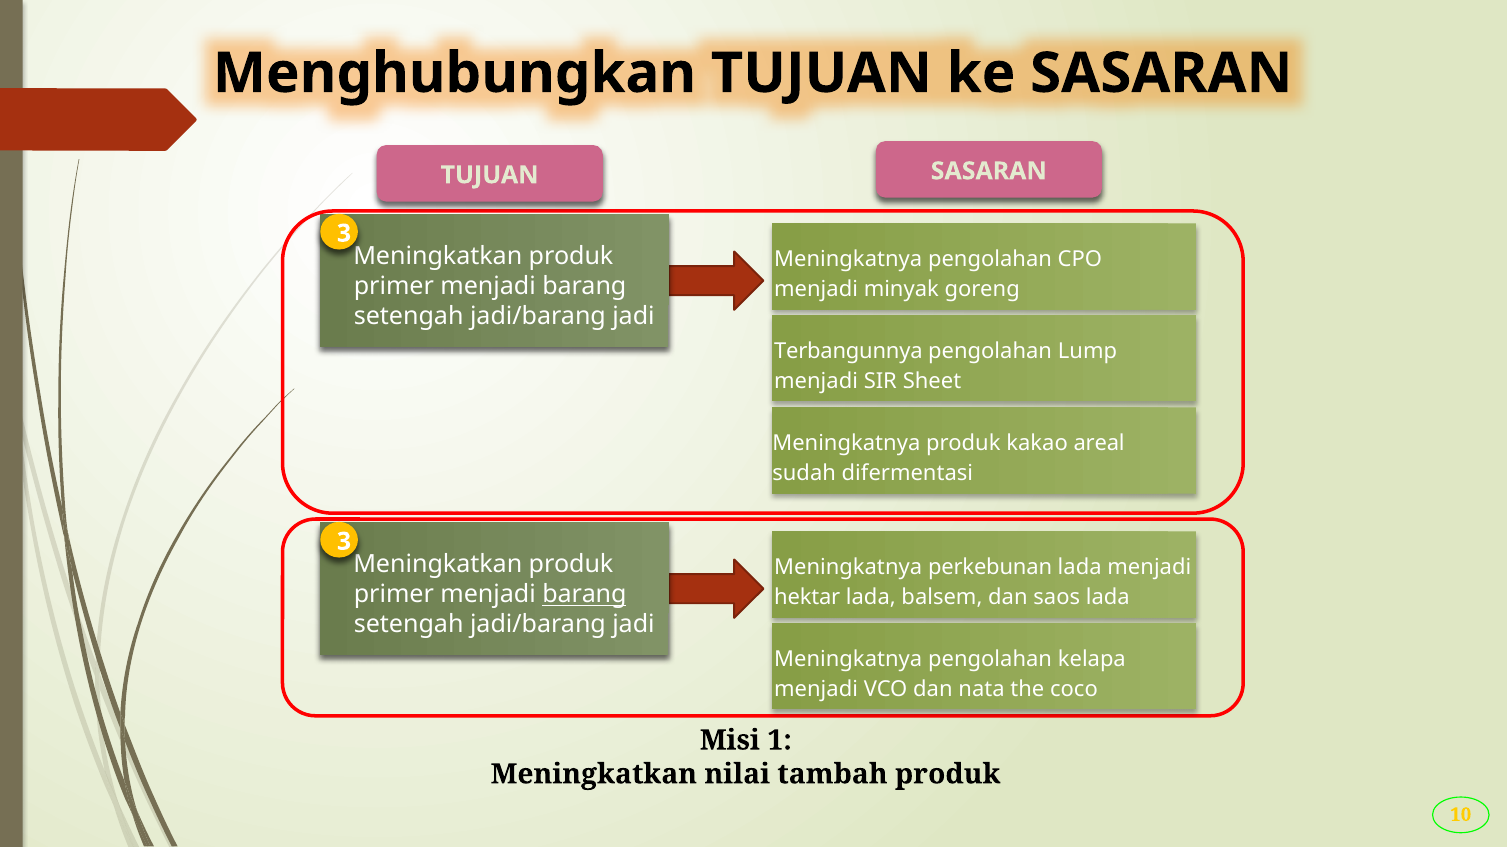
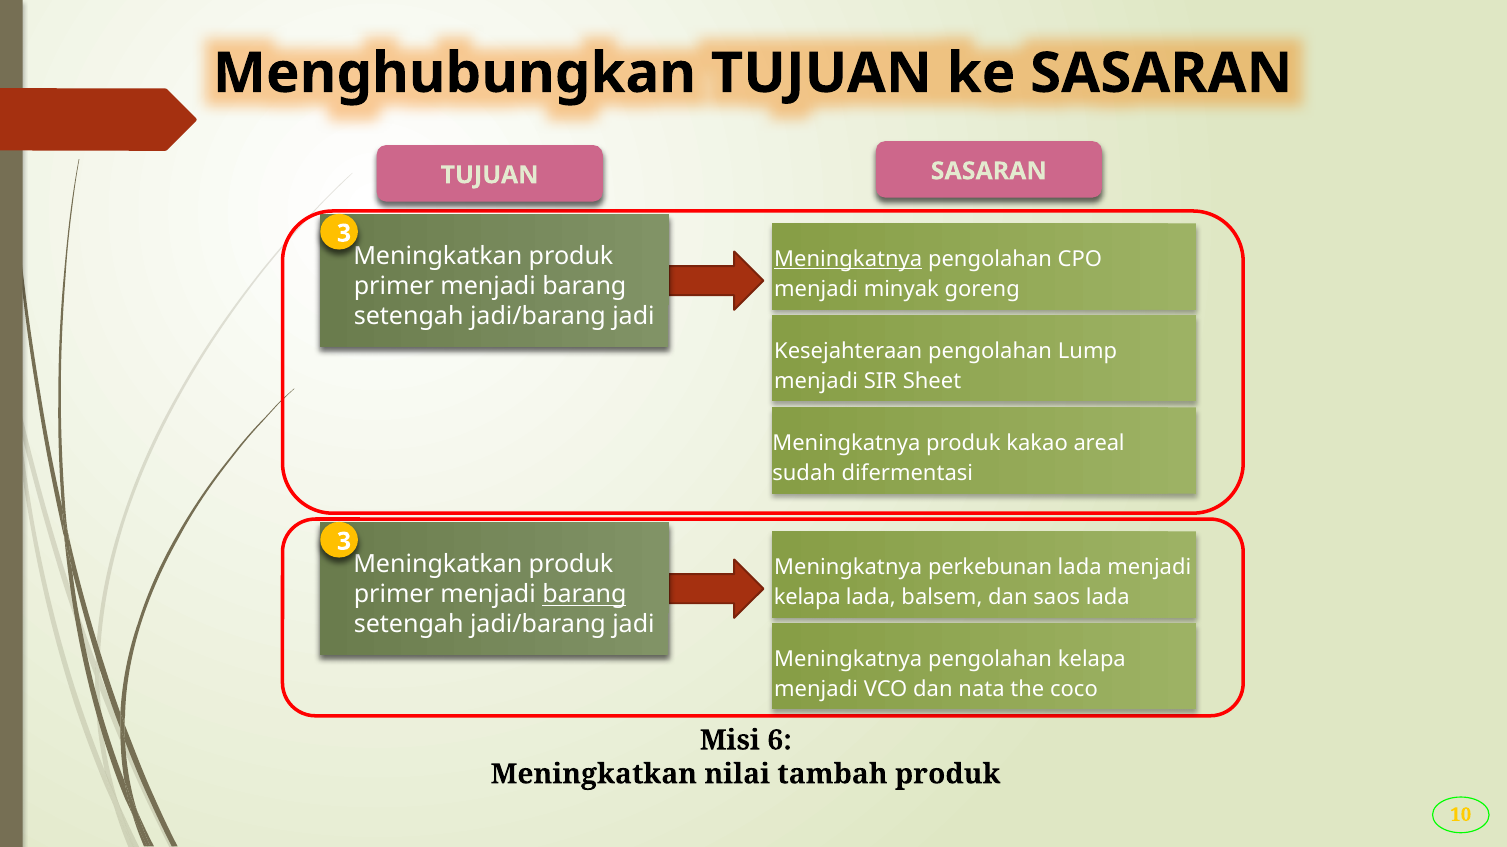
Meningkatnya at (848, 259) underline: none -> present
Terbangunnya: Terbangunnya -> Kesejahteraan
hektar at (807, 598): hektar -> kelapa
1: 1 -> 6
